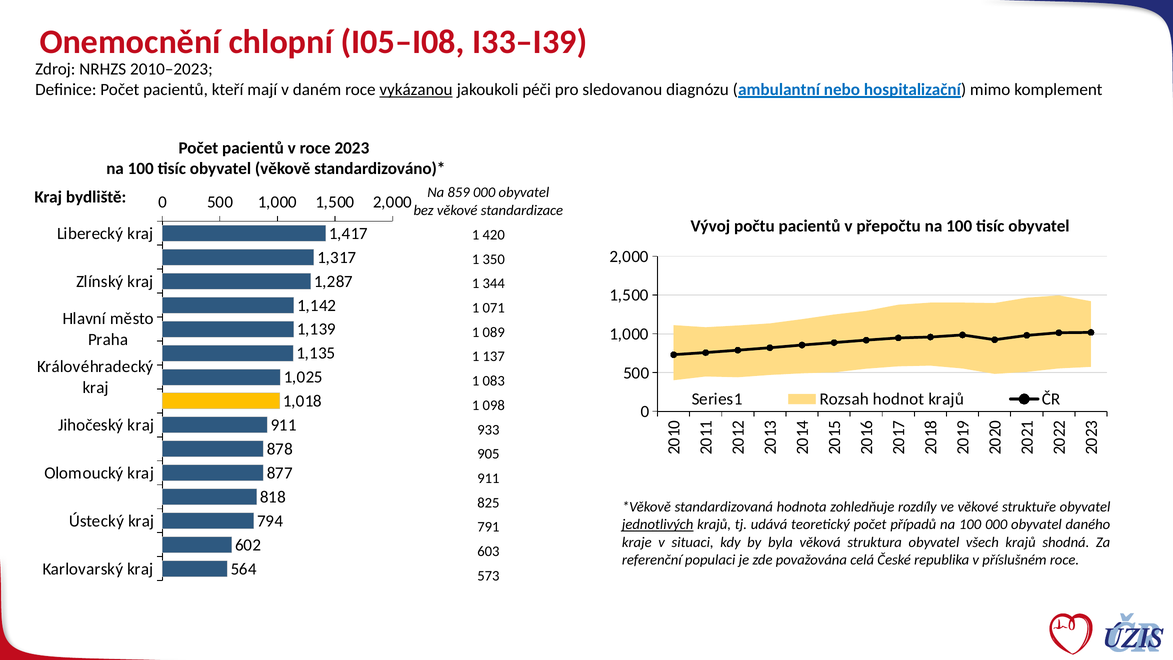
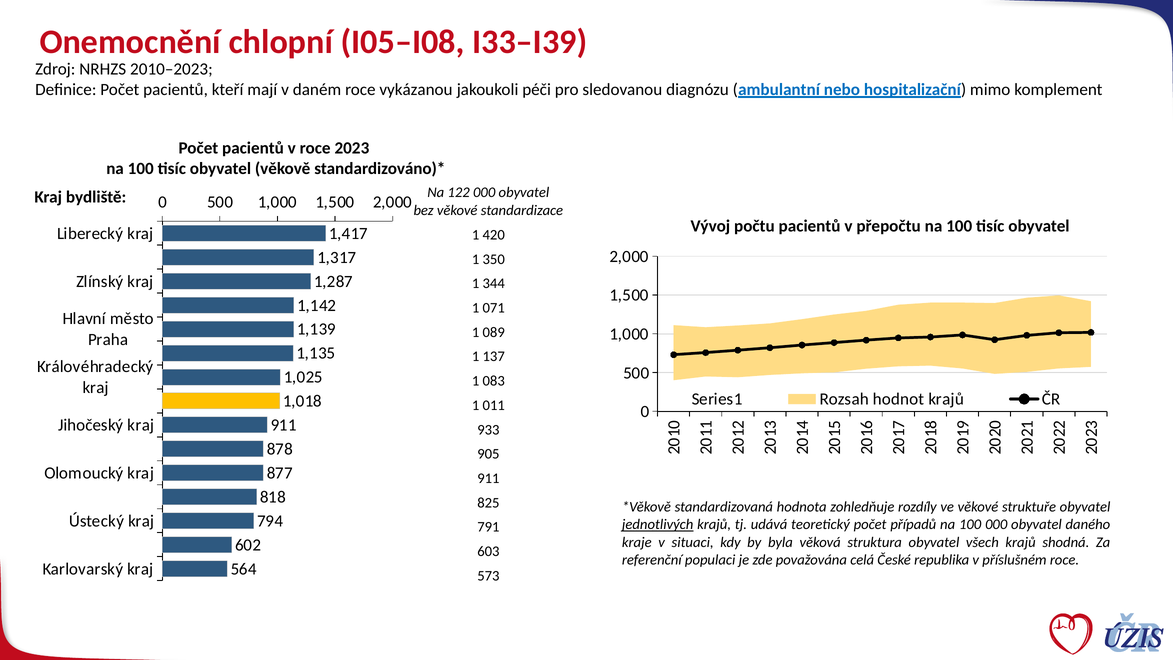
vykázanou underline: present -> none
859: 859 -> 122
098: 098 -> 011
